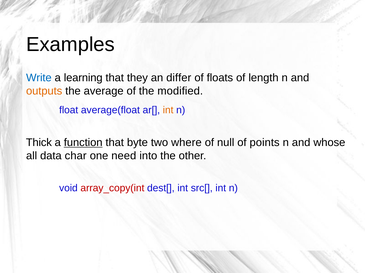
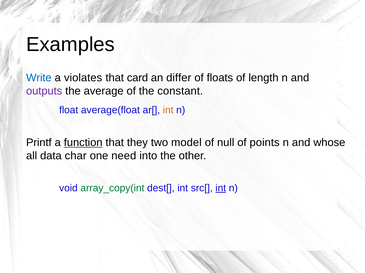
learning: learning -> violates
they: they -> card
outputs colour: orange -> purple
modified: modified -> constant
Thick: Thick -> Printf
byte: byte -> they
where: where -> model
array_copy(int colour: red -> green
int at (221, 188) underline: none -> present
